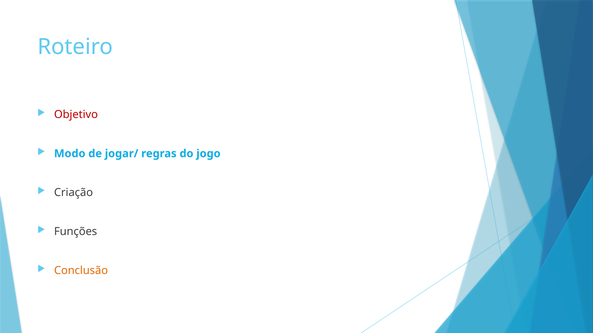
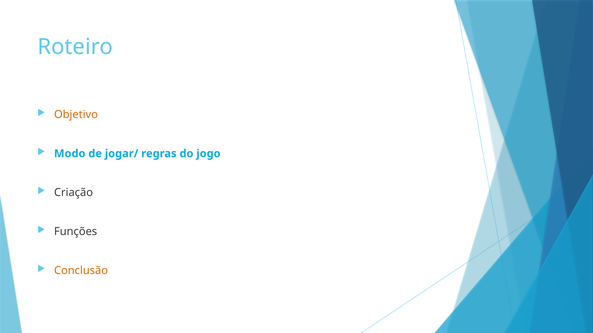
Objetivo colour: red -> orange
